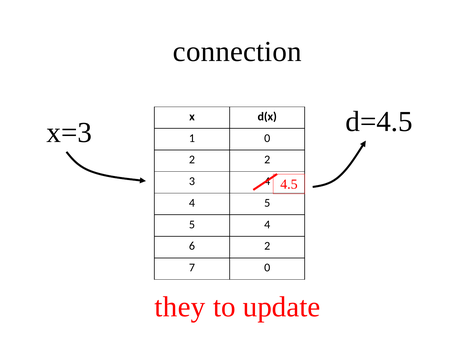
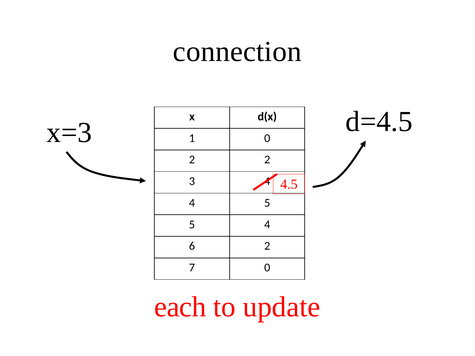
they: they -> each
